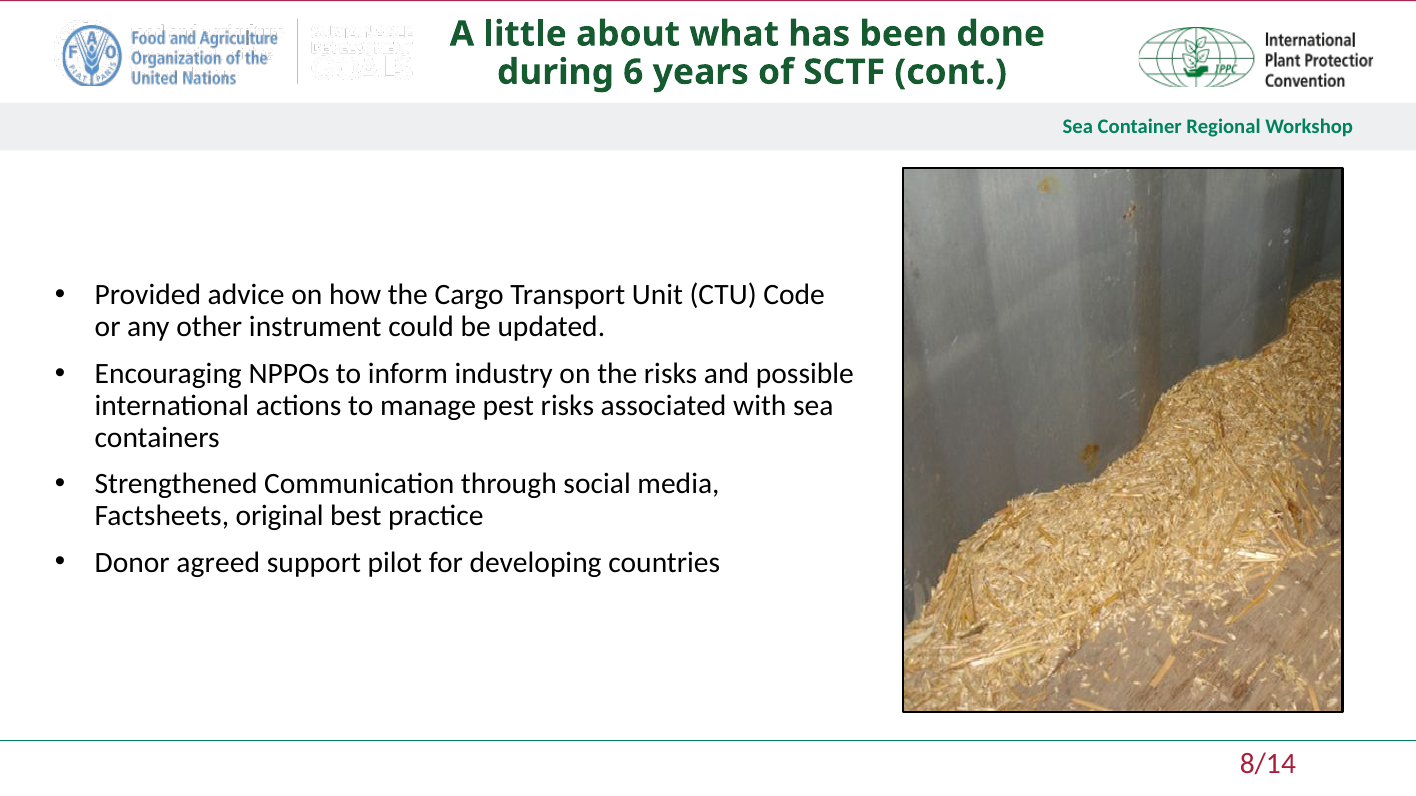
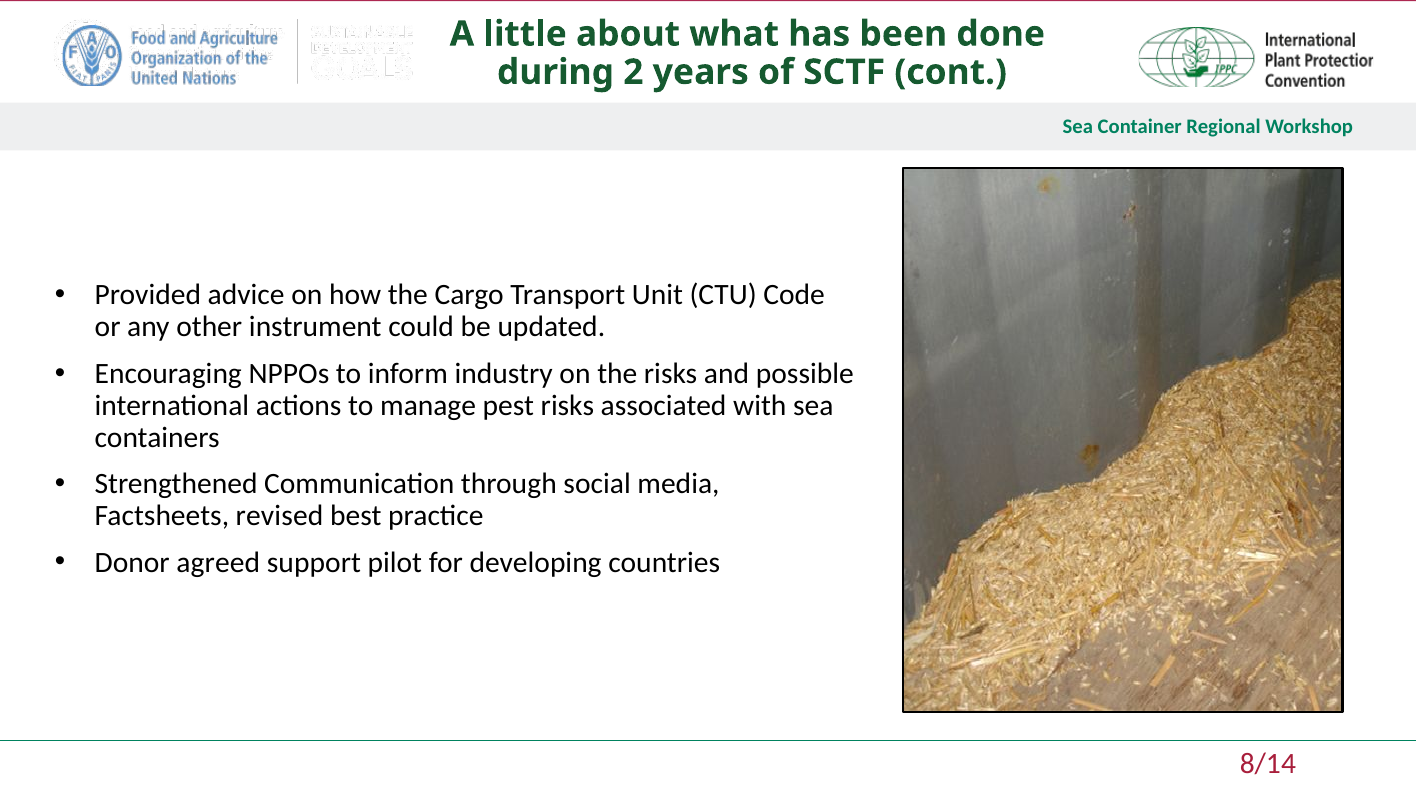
6: 6 -> 2
original: original -> revised
